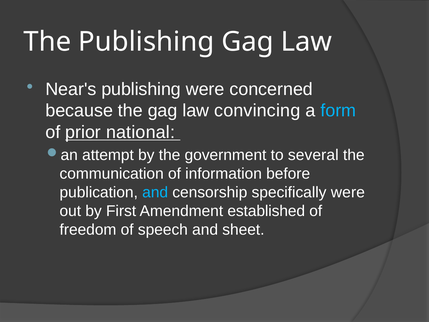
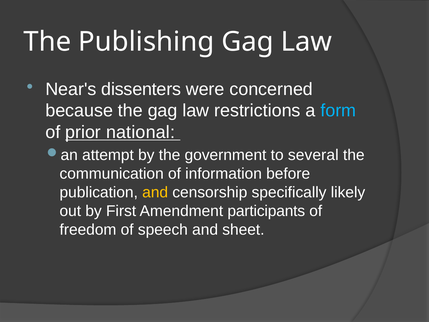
Near's publishing: publishing -> dissenters
convincing: convincing -> restrictions
and at (155, 192) colour: light blue -> yellow
specifically were: were -> likely
established: established -> participants
